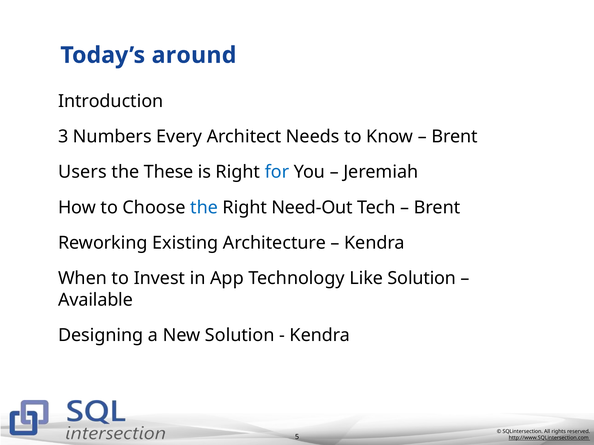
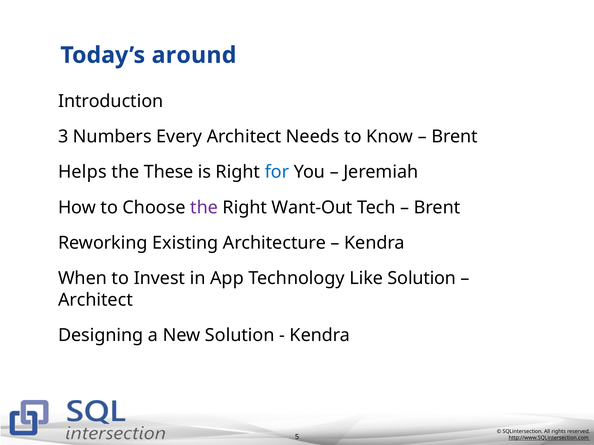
Users: Users -> Helps
the at (204, 208) colour: blue -> purple
Need-Out: Need-Out -> Want-Out
Available at (95, 300): Available -> Architect
